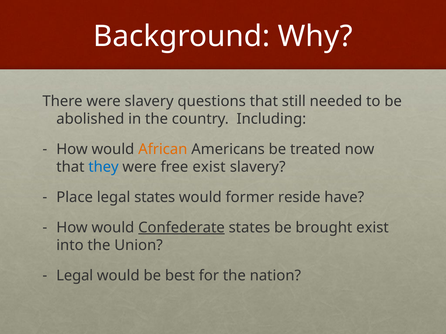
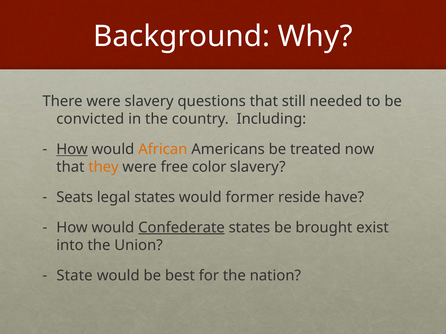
abolished: abolished -> convicted
How at (72, 149) underline: none -> present
they colour: blue -> orange
free exist: exist -> color
Place: Place -> Seats
Legal at (75, 276): Legal -> State
